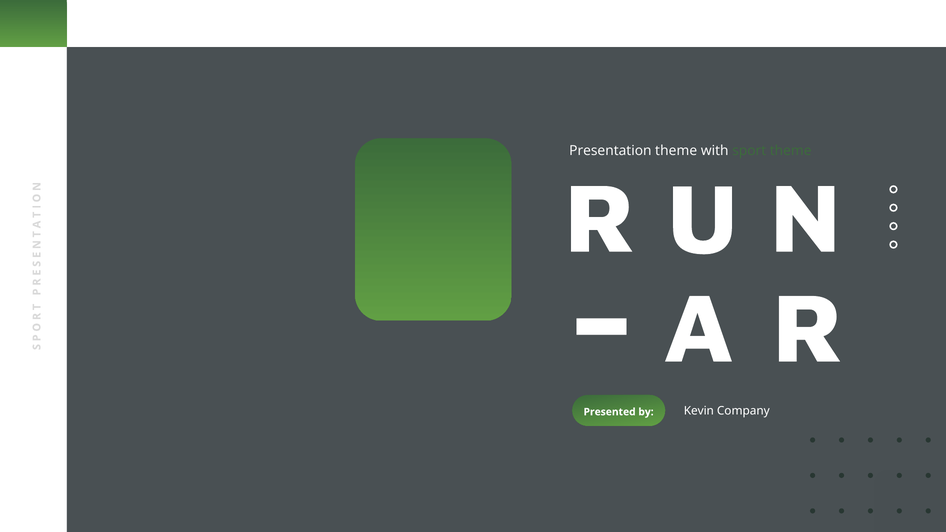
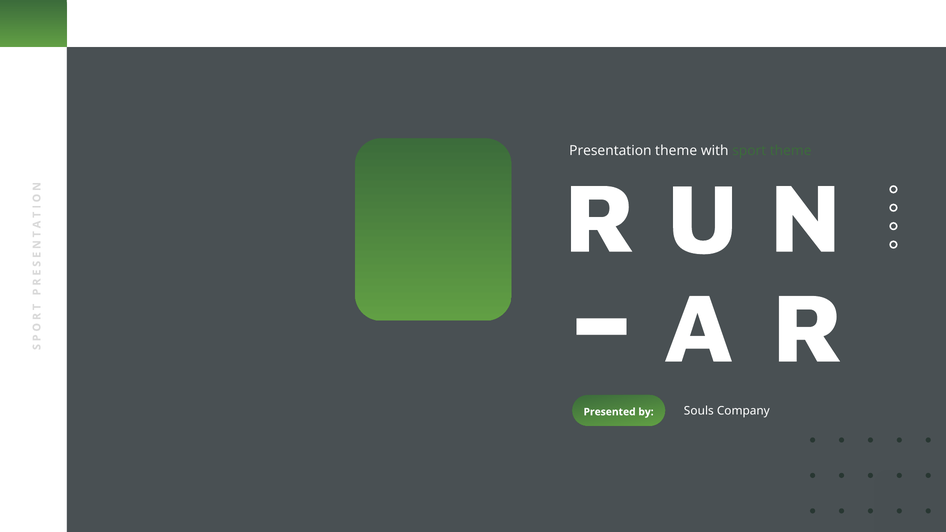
Kevin: Kevin -> Souls
